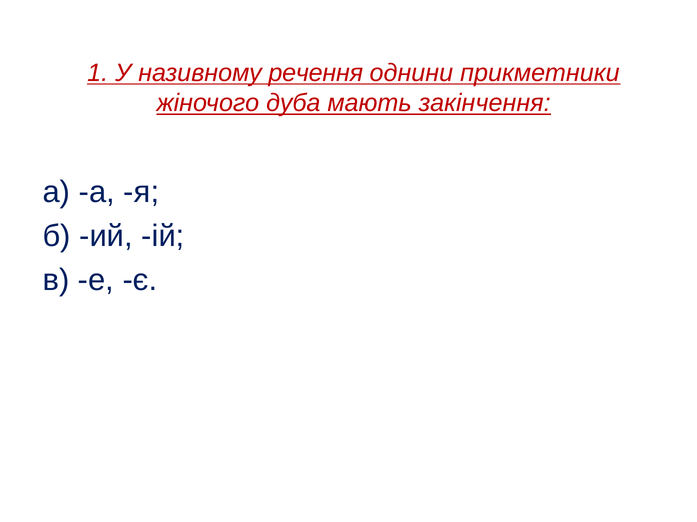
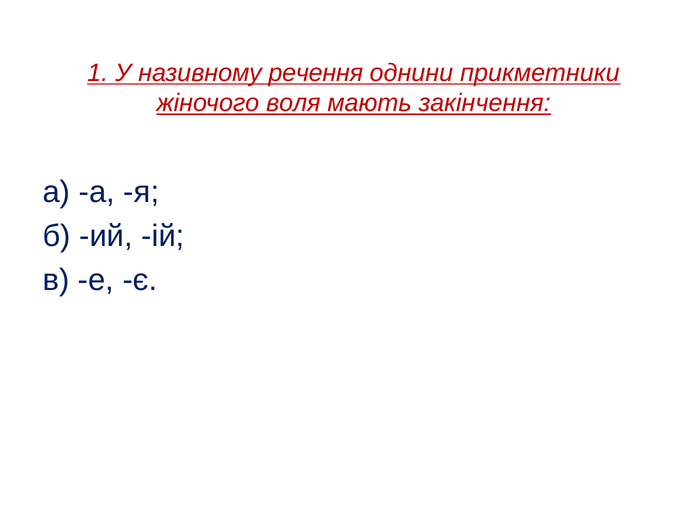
дуба: дуба -> воля
